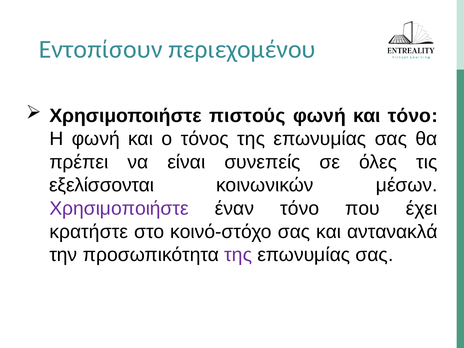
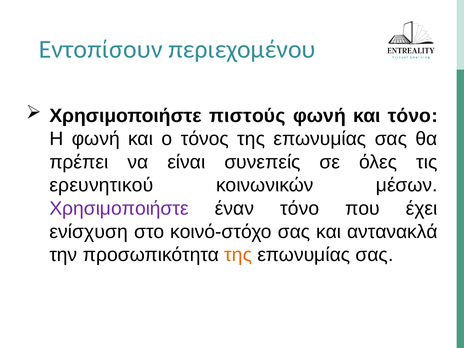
εξελίσσονται: εξελίσσονται -> ερευνητικού
κρατήστε: κρατήστε -> ενίσχυση
της at (238, 255) colour: purple -> orange
